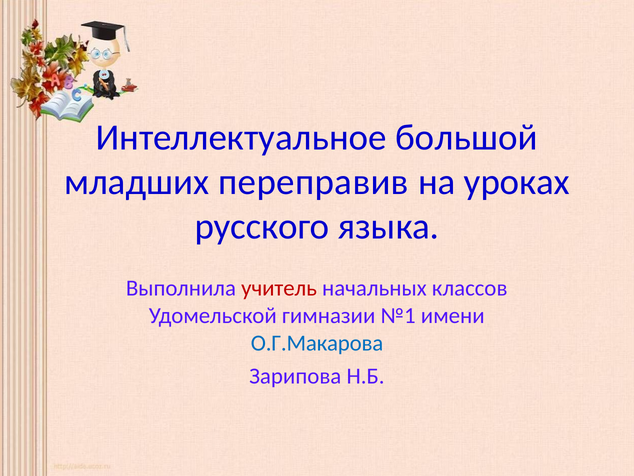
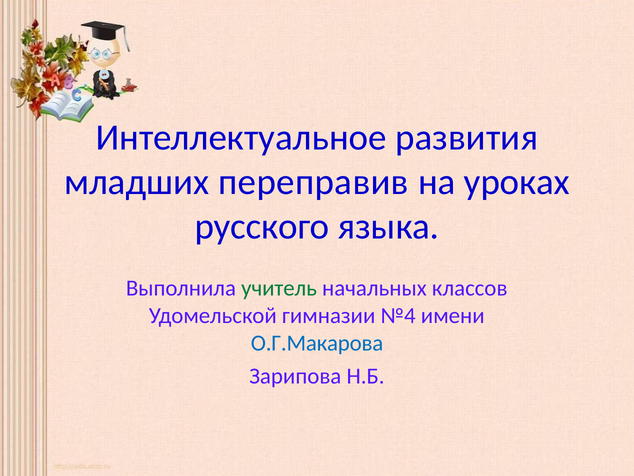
большой: большой -> развития
учитель colour: red -> green
№1: №1 -> №4
